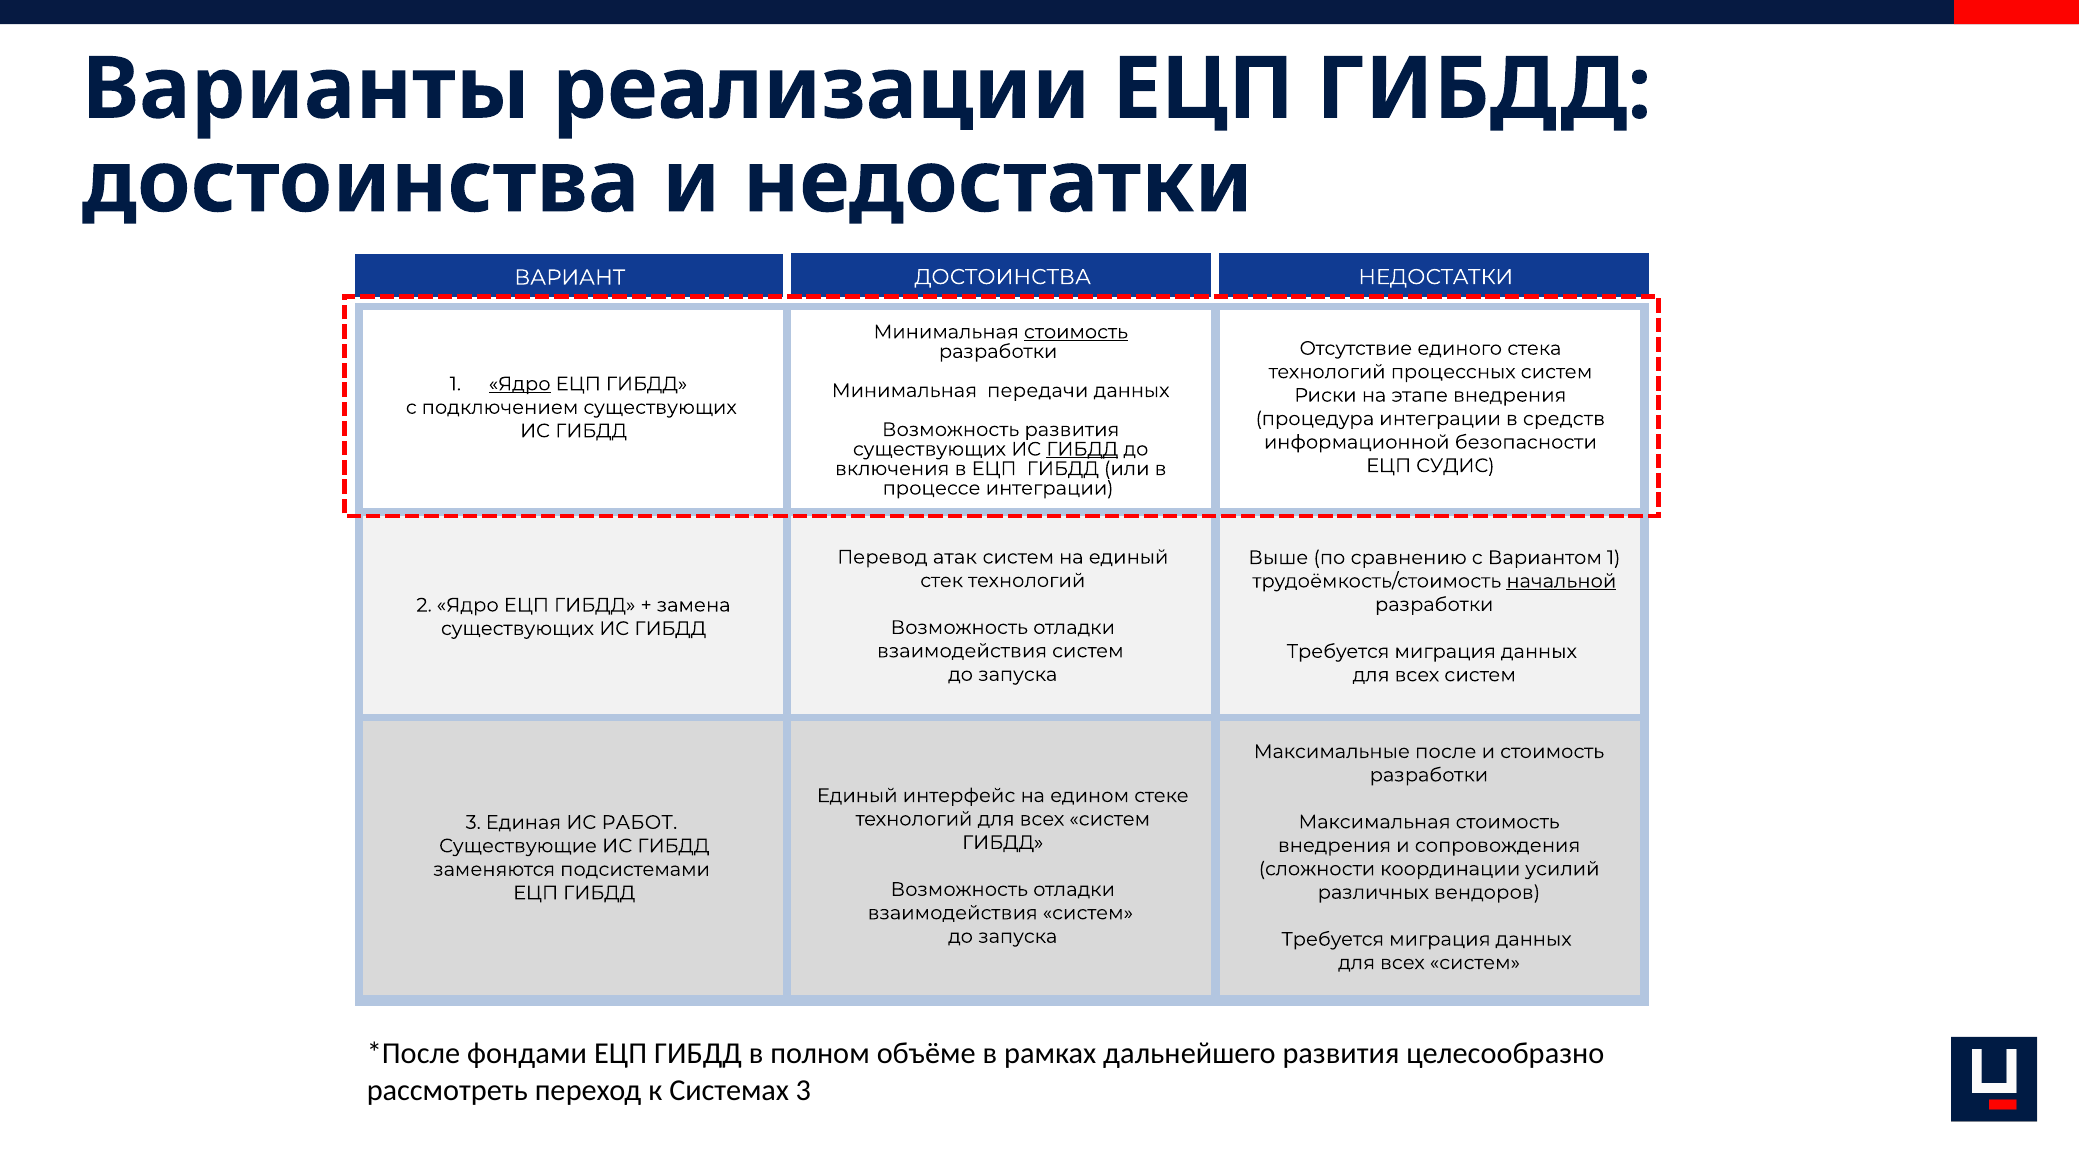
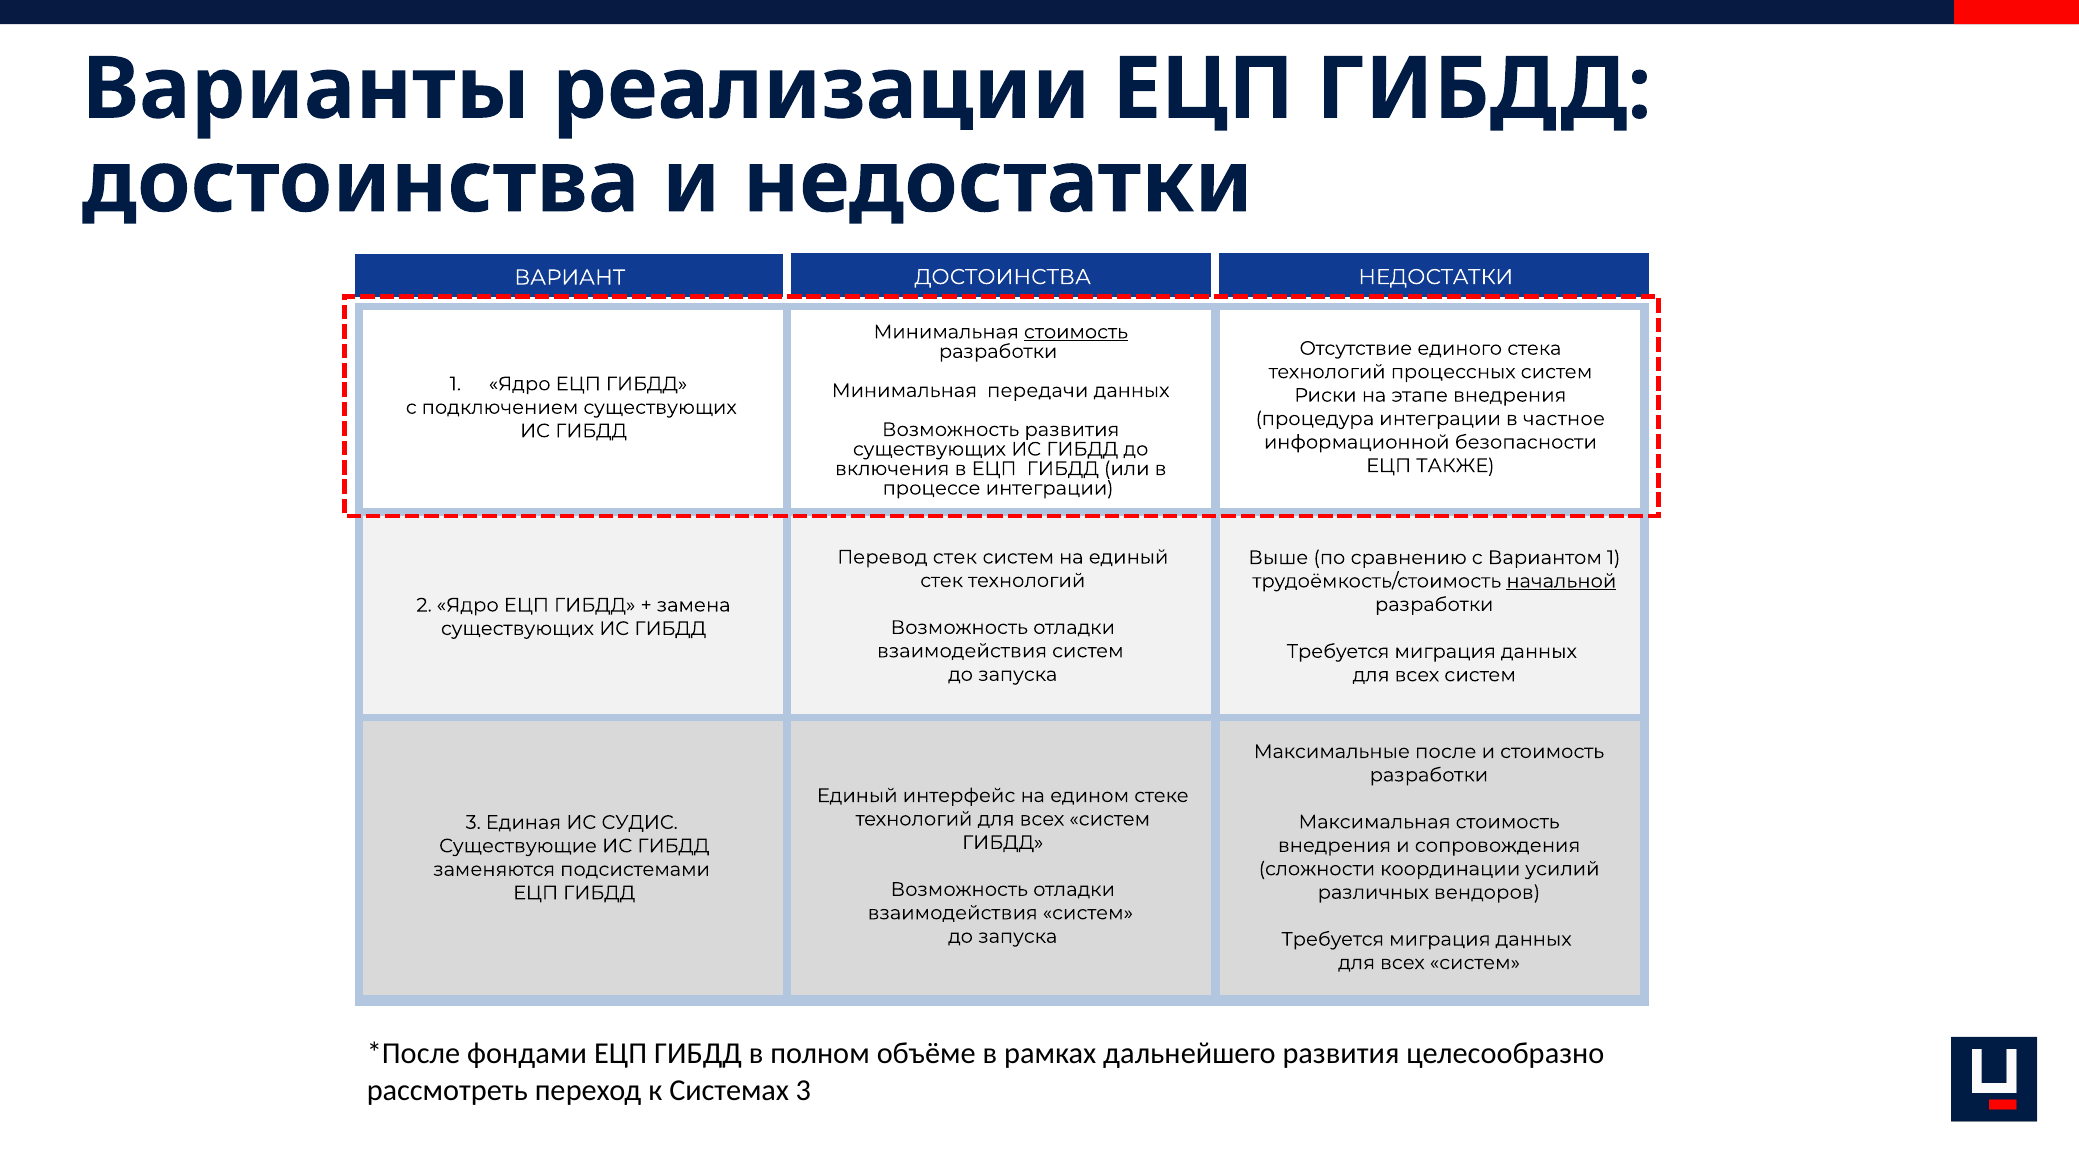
Ядро at (520, 384) underline: present -> none
средств: средств -> частное
ГИБДД at (1082, 449) underline: present -> none
СУДИС: СУДИС -> ТАКЖЕ
Перевод атак: атак -> стек
РАБОТ: РАБОТ -> СУДИС
